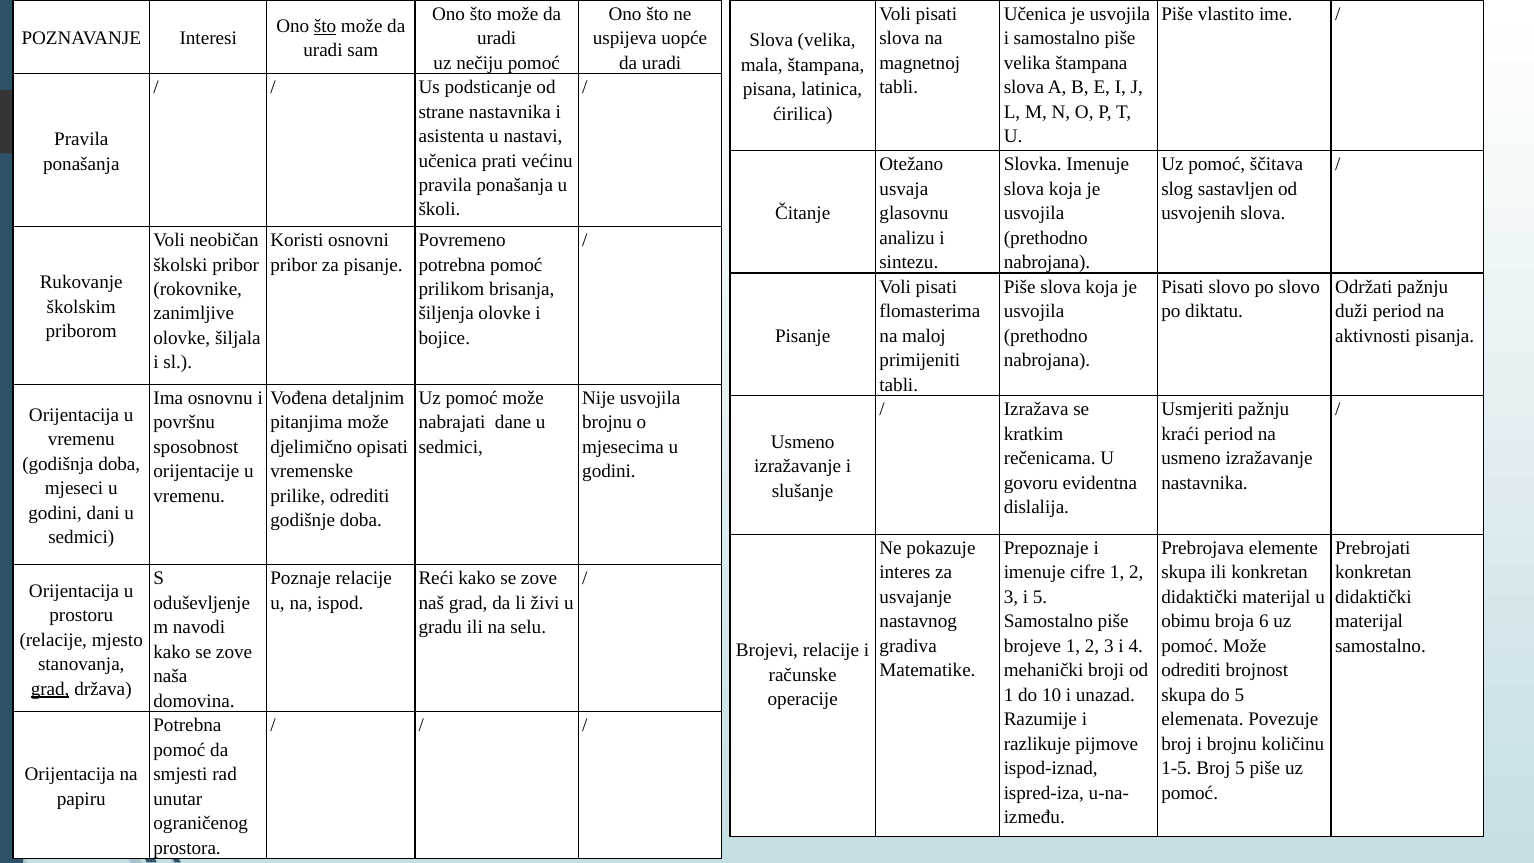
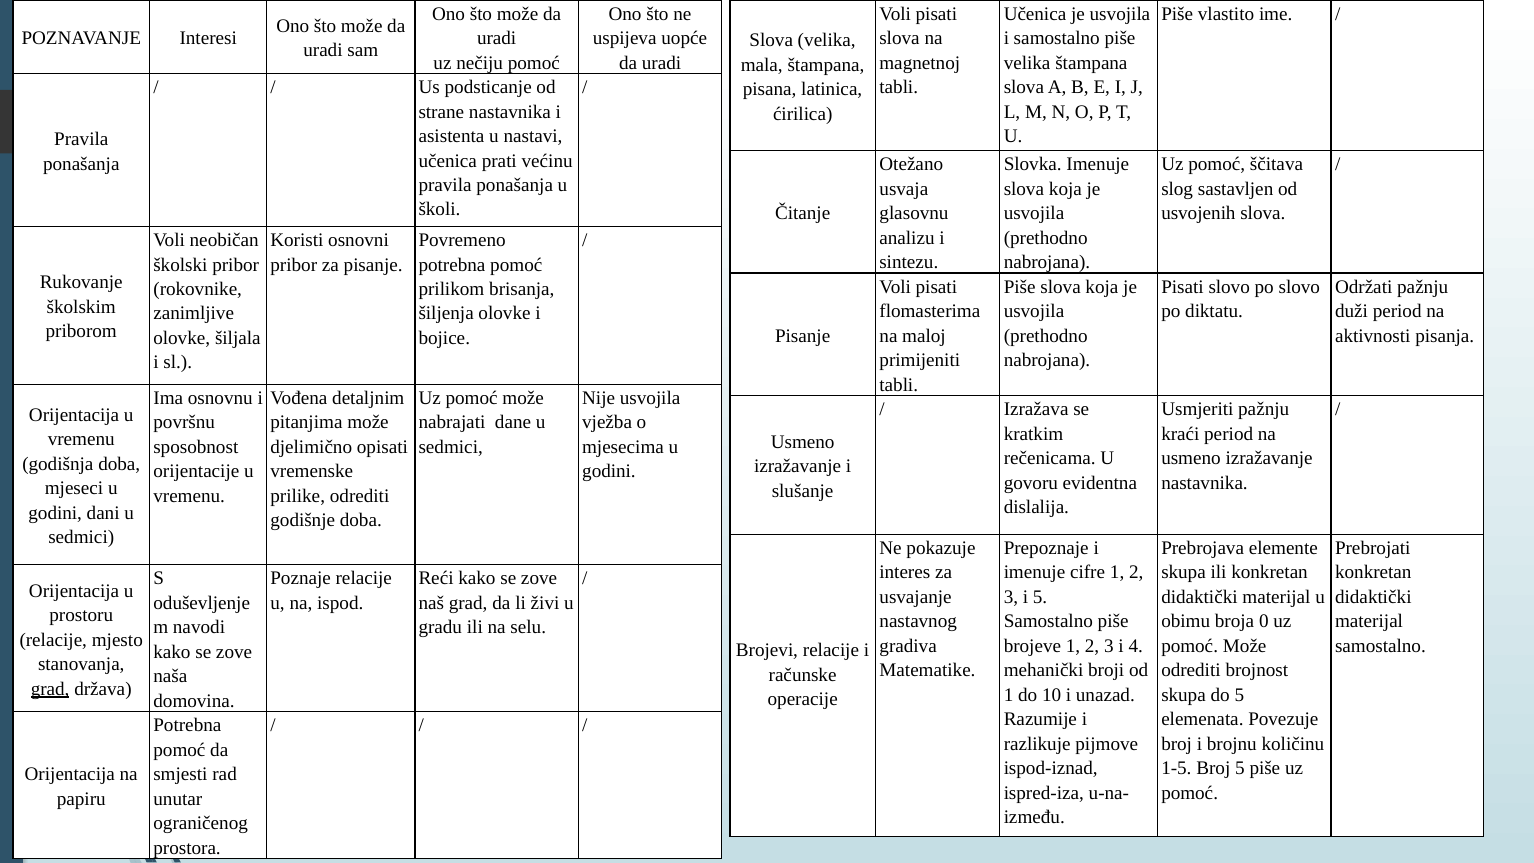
što at (325, 26) underline: present -> none
brojnu at (607, 423): brojnu -> vježba
6: 6 -> 0
